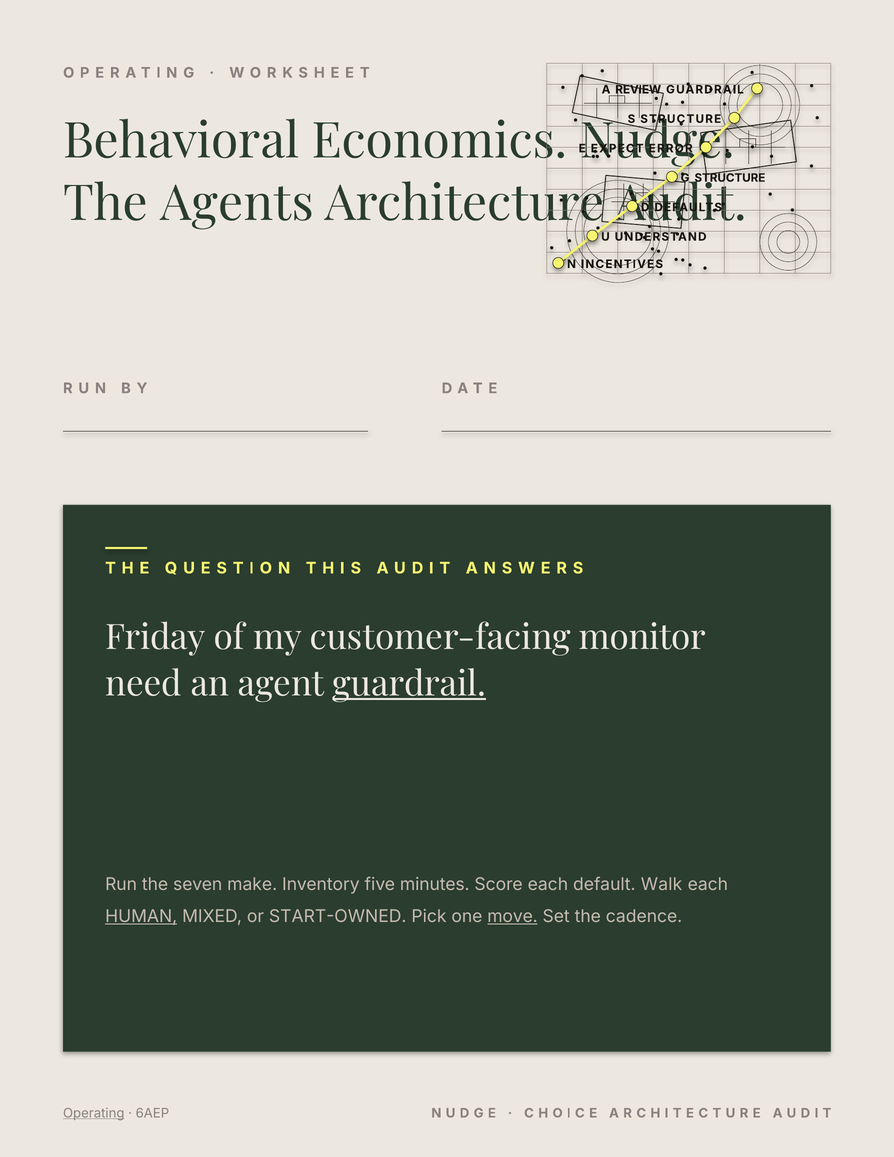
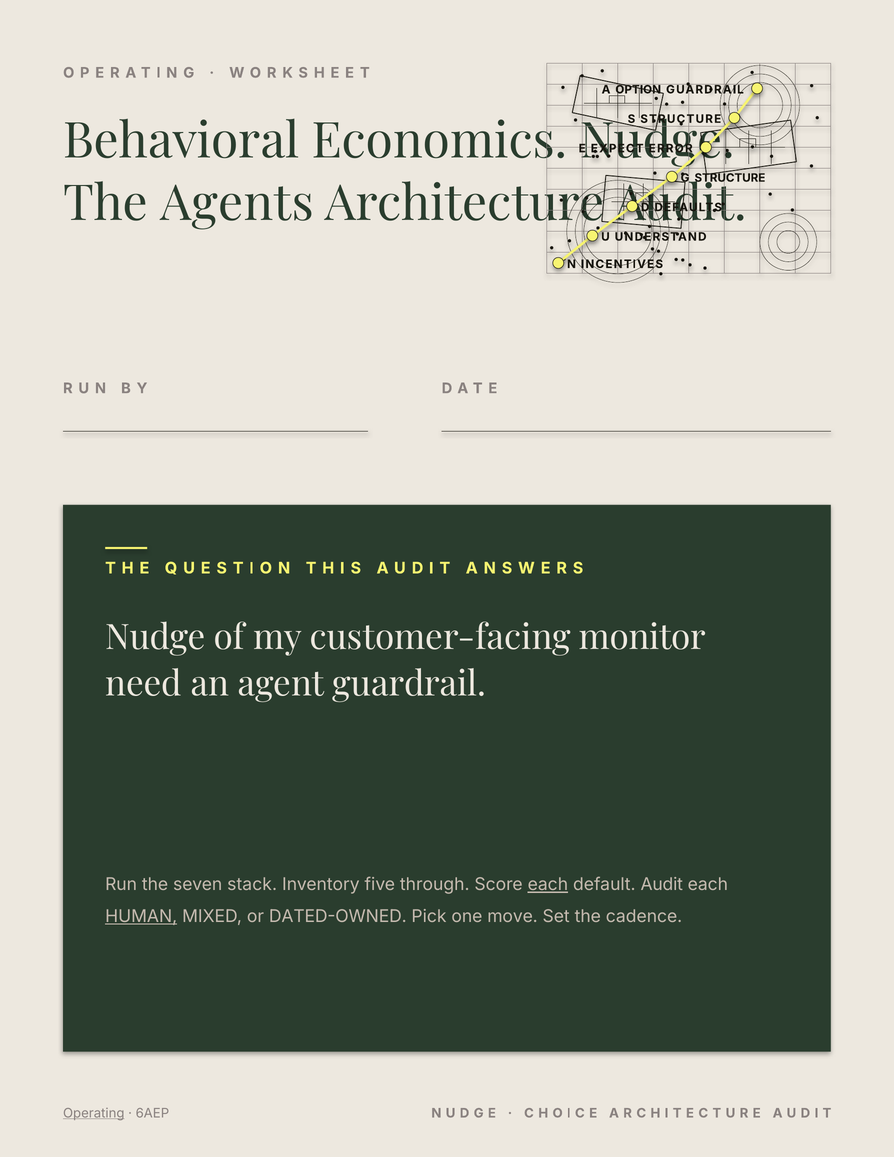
REVIEW: REVIEW -> OPTION
Friday at (155, 638): Friday -> Nudge
guardrail at (409, 684) underline: present -> none
make: make -> stack
minutes: minutes -> through
each at (548, 885) underline: none -> present
default Walk: Walk -> Audit
START-OWNED: START-OWNED -> DATED-OWNED
move underline: present -> none
